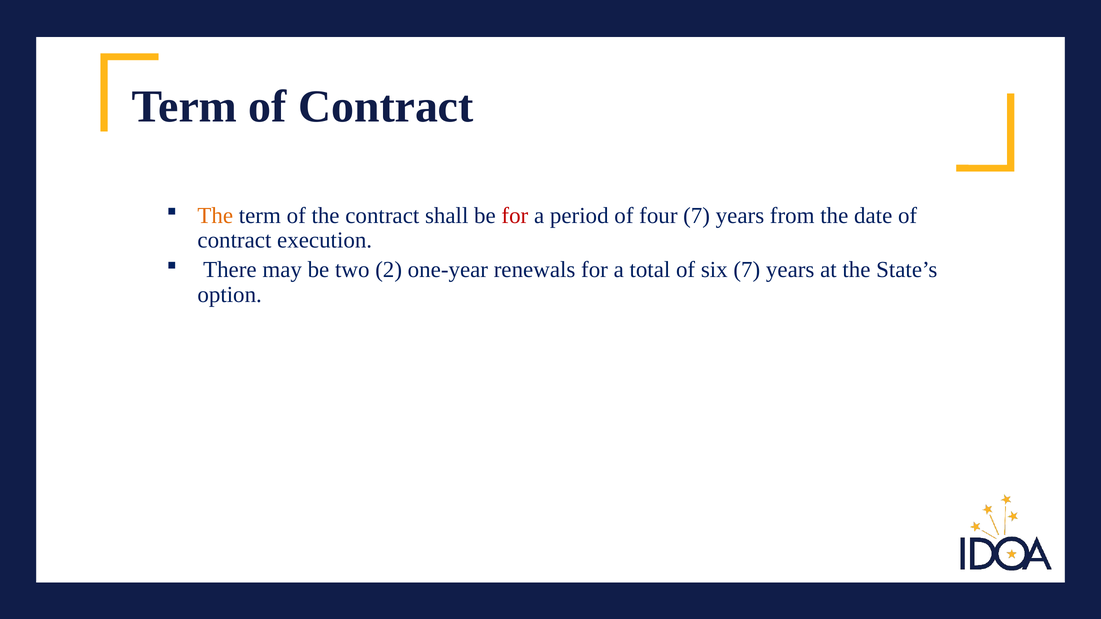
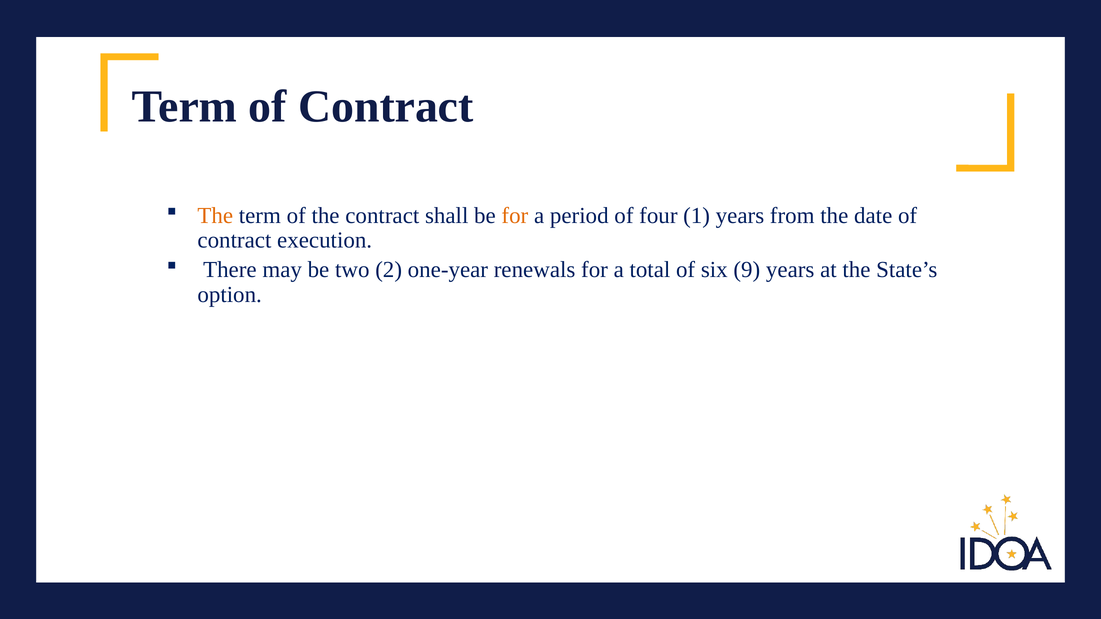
for at (515, 216) colour: red -> orange
four 7: 7 -> 1
six 7: 7 -> 9
